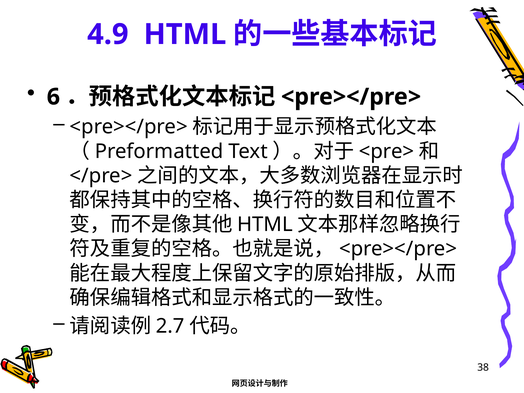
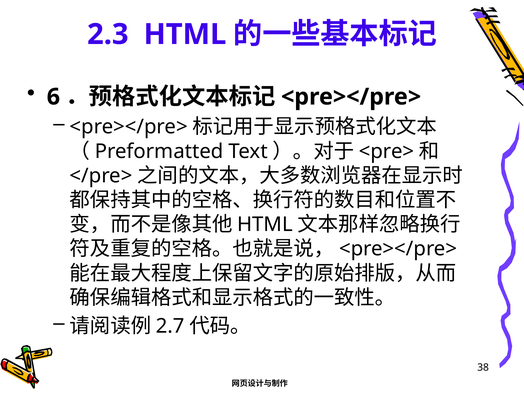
4.9: 4.9 -> 2.3
